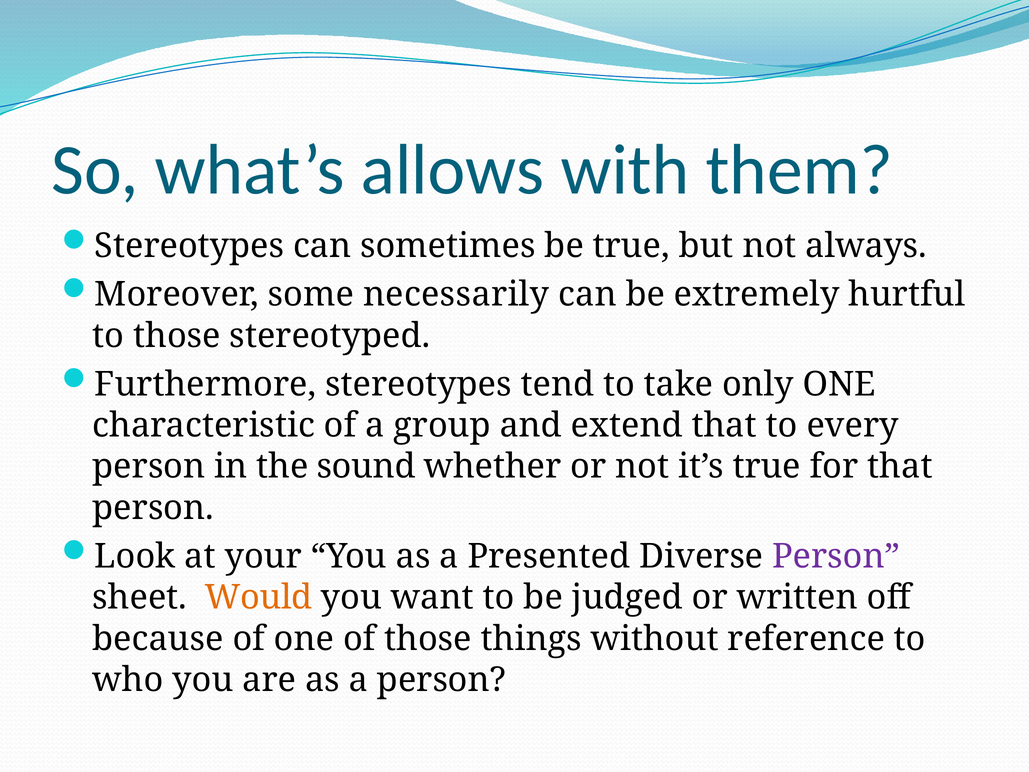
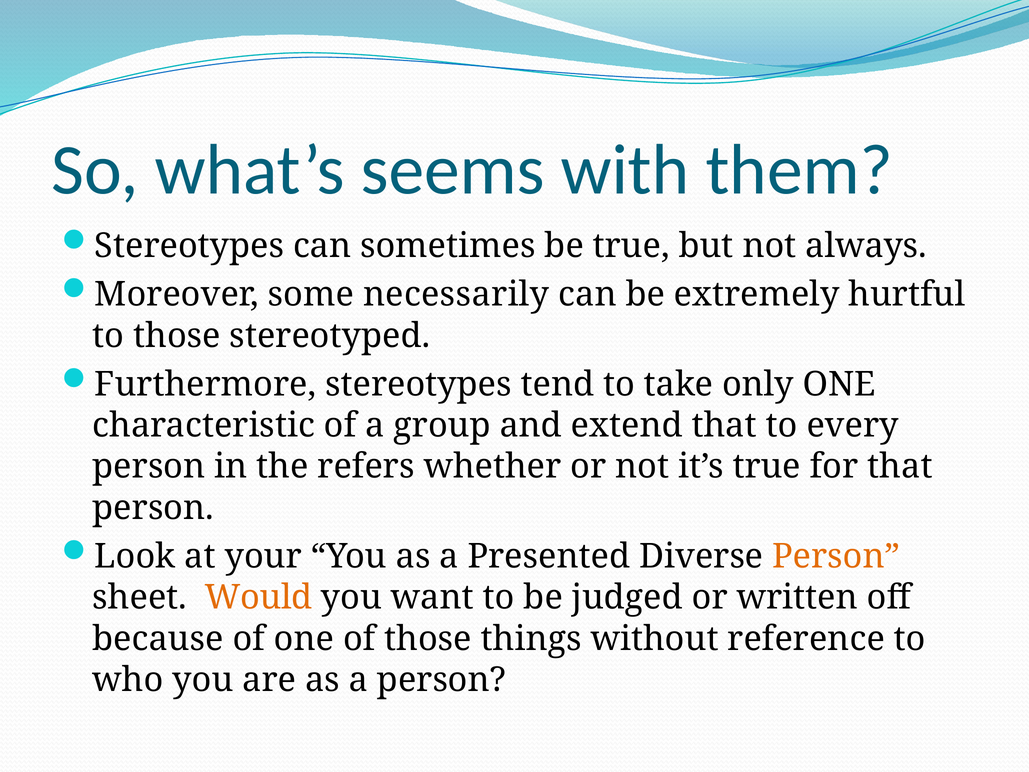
allows: allows -> seems
sound: sound -> refers
Person at (836, 556) colour: purple -> orange
